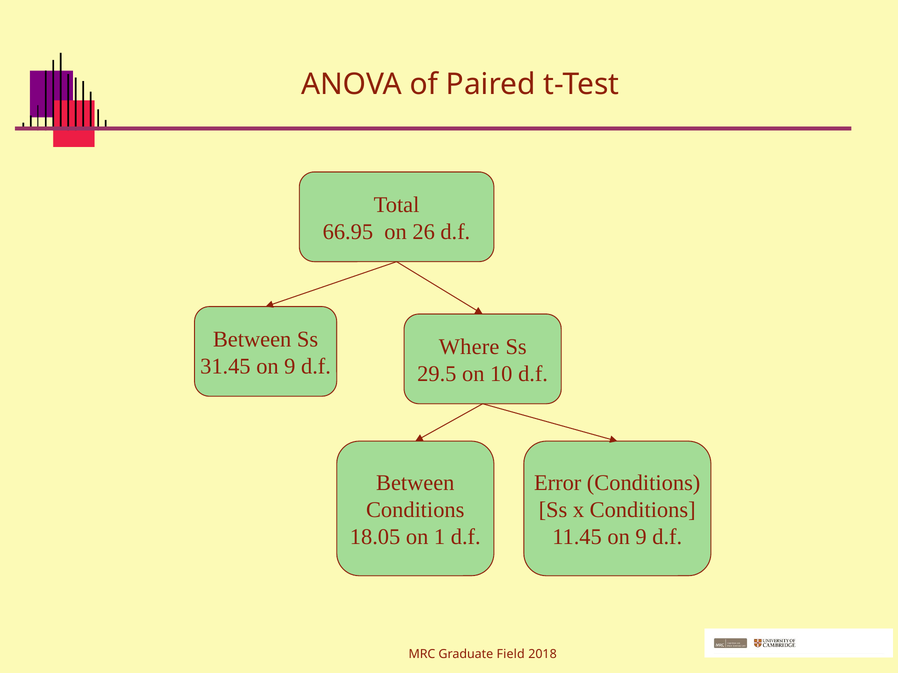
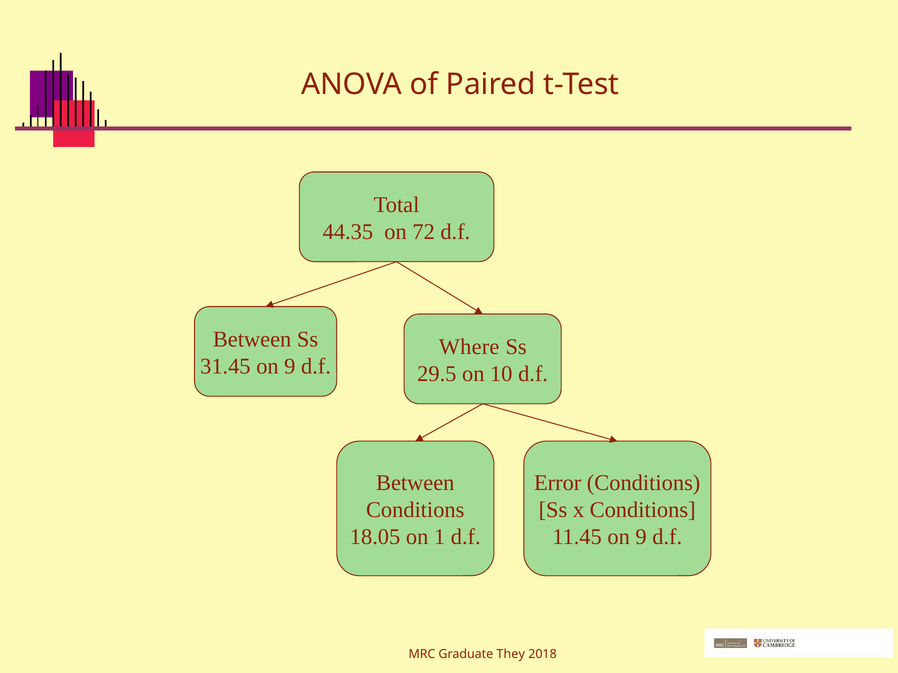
66.95: 66.95 -> 44.35
26: 26 -> 72
Field: Field -> They
